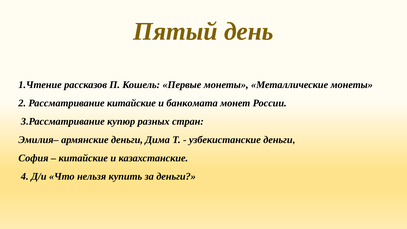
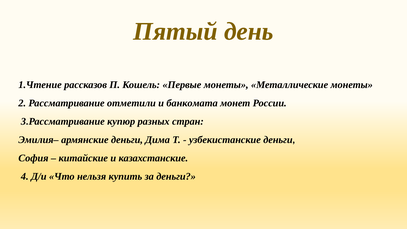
Рассматривание китайские: китайские -> отметили
